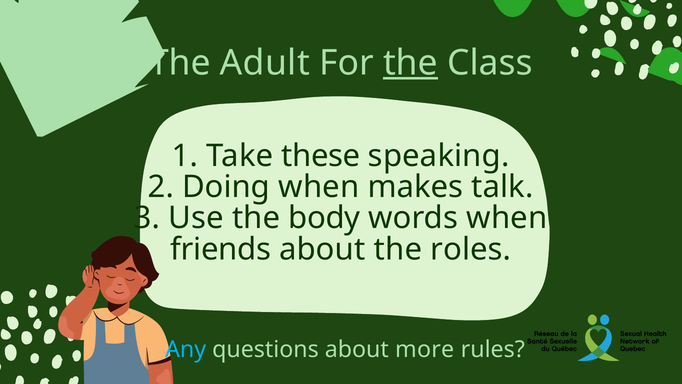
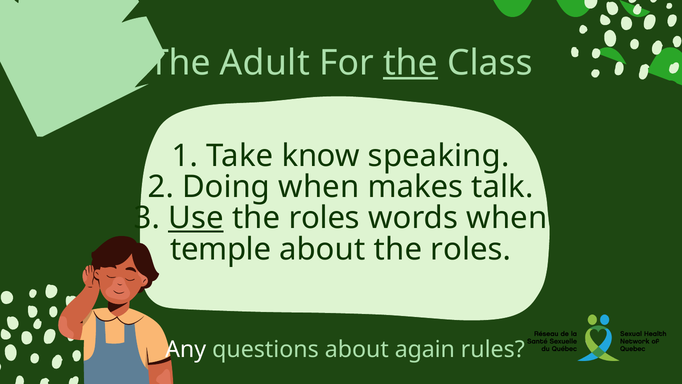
these: these -> know
Use underline: none -> present
body at (324, 218): body -> roles
friends: friends -> temple
Any colour: light blue -> white
more: more -> again
